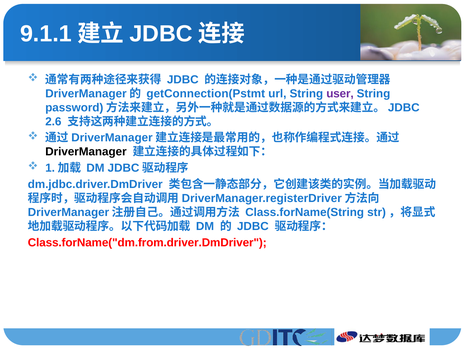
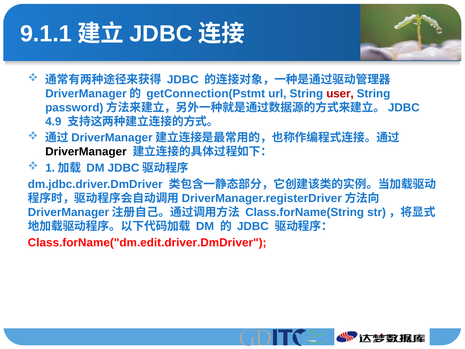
user colour: purple -> red
2.6: 2.6 -> 4.9
Class.forName("dm.from.driver.DmDriver: Class.forName("dm.from.driver.DmDriver -> Class.forName("dm.edit.driver.DmDriver
